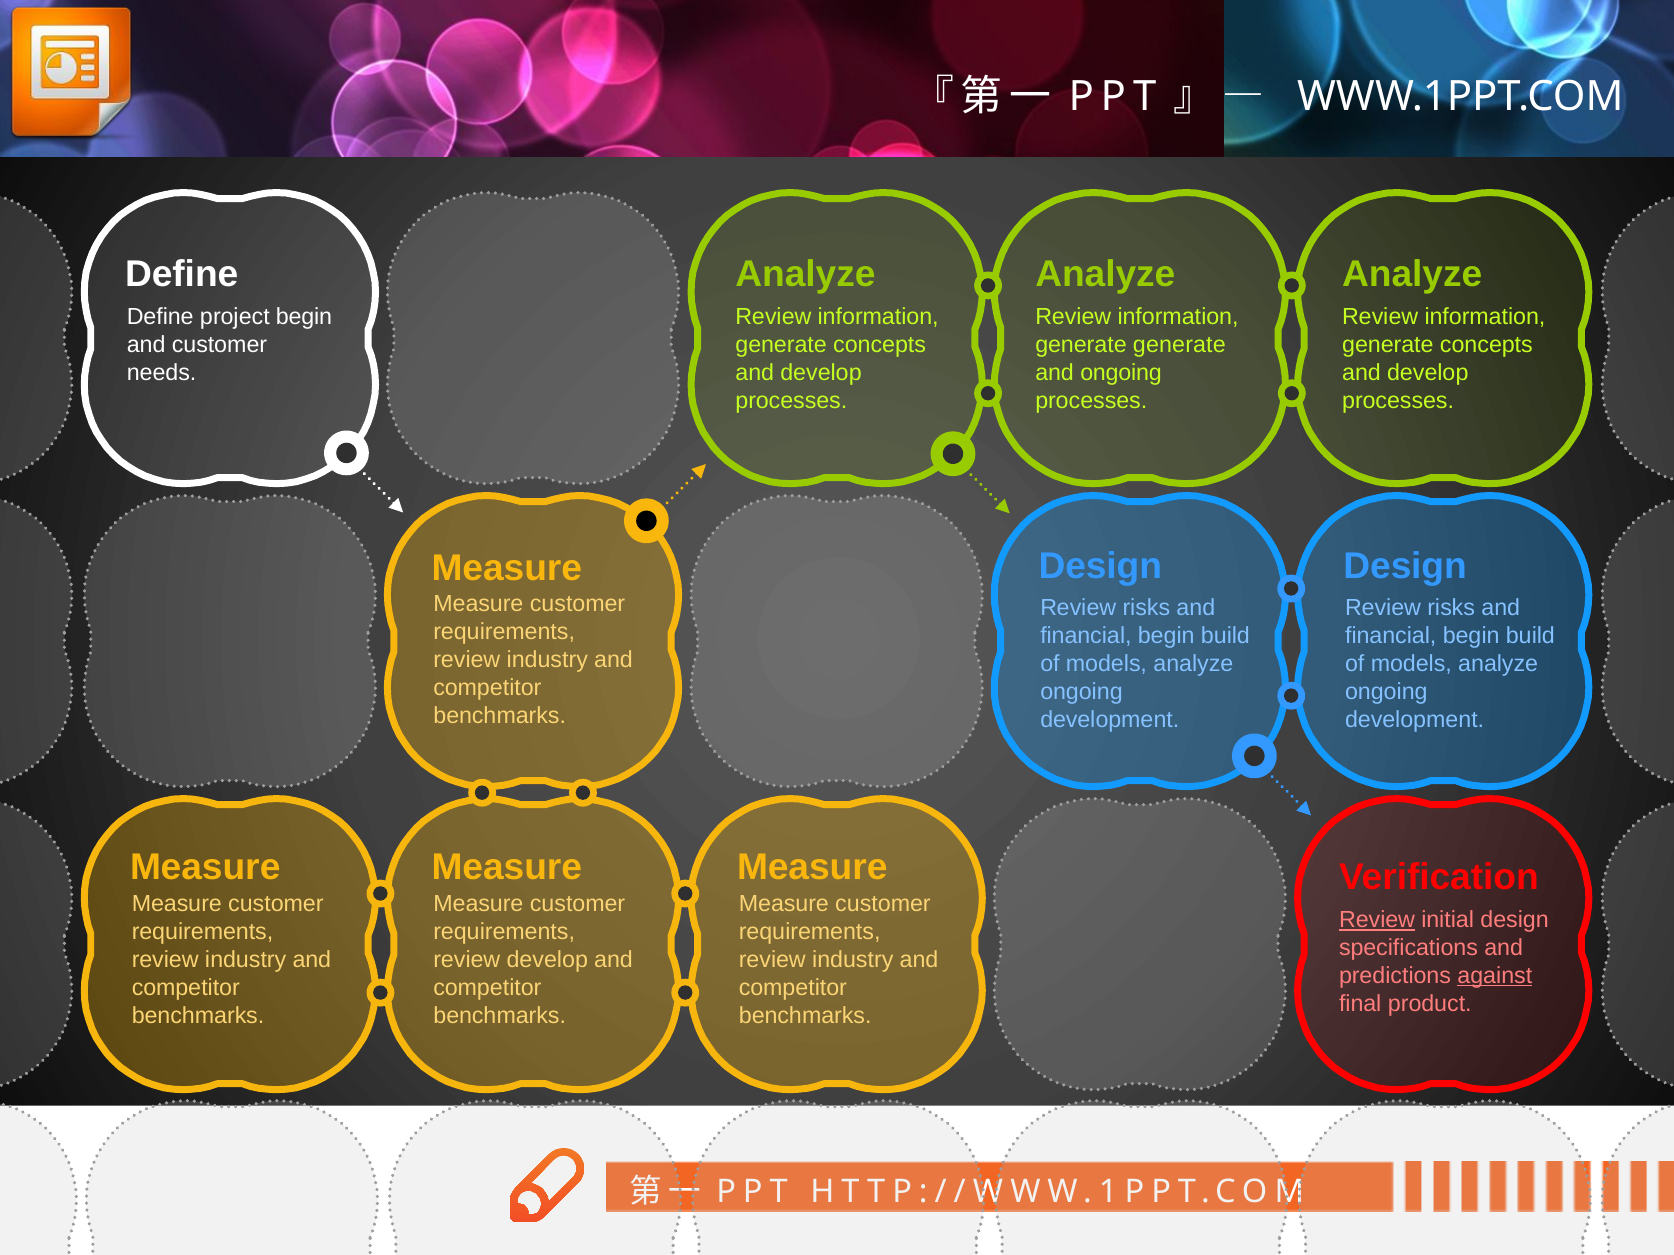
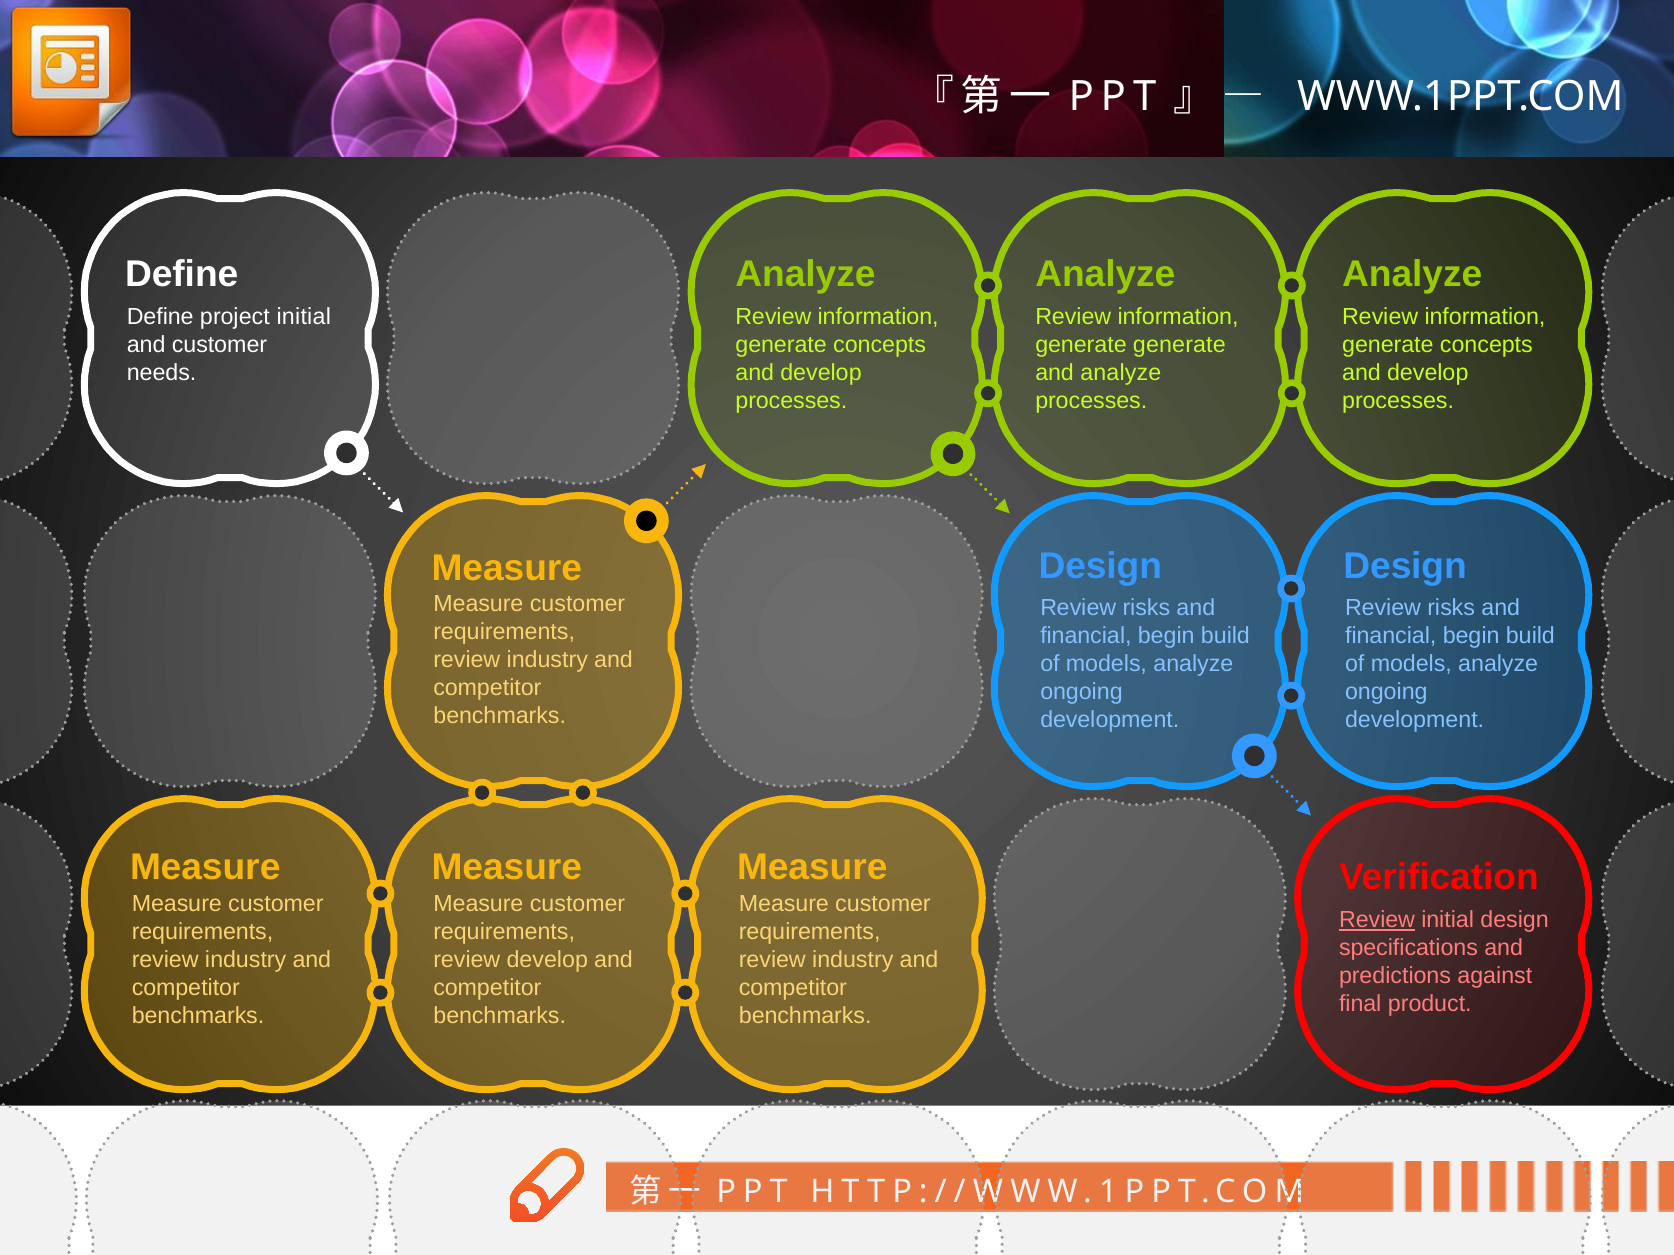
project begin: begin -> initial
and ongoing: ongoing -> analyze
against underline: present -> none
